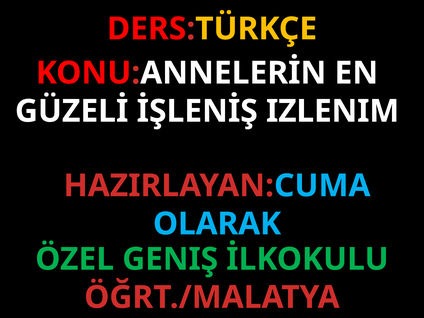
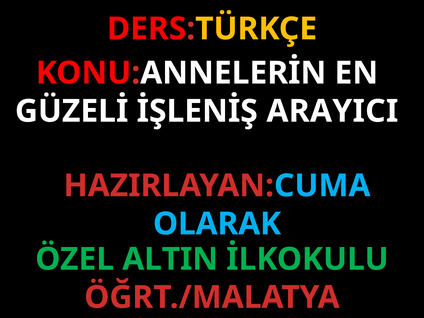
IZLENIM: IZLENIM -> ARAYICI
GENIŞ: GENIŞ -> ALTIN
